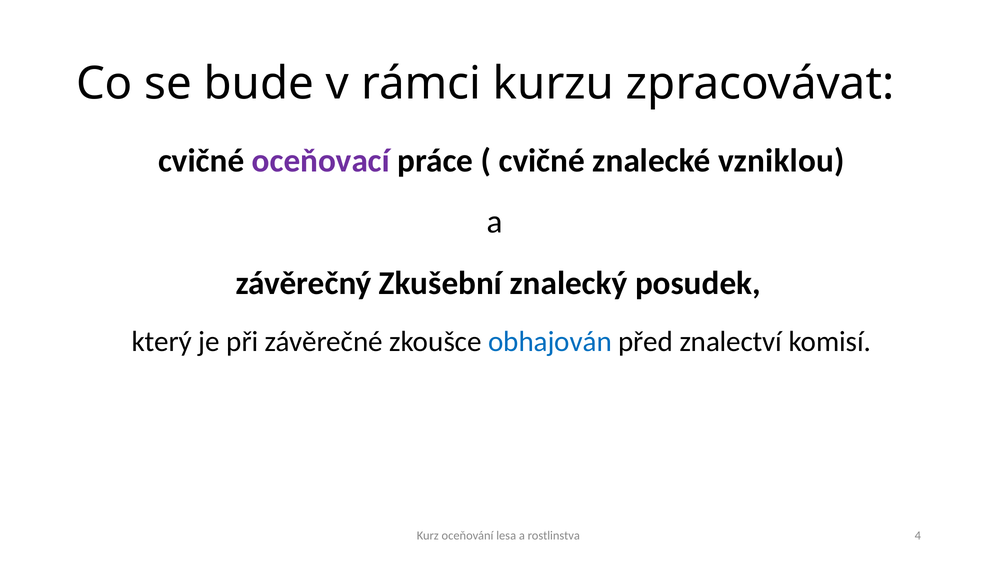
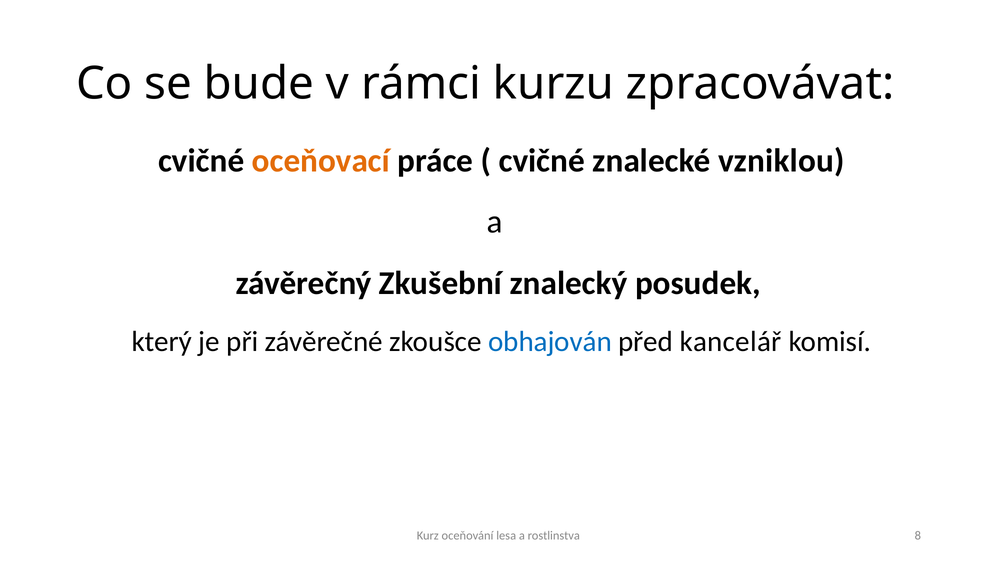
oceňovací colour: purple -> orange
znalectví: znalectví -> kancelář
4: 4 -> 8
